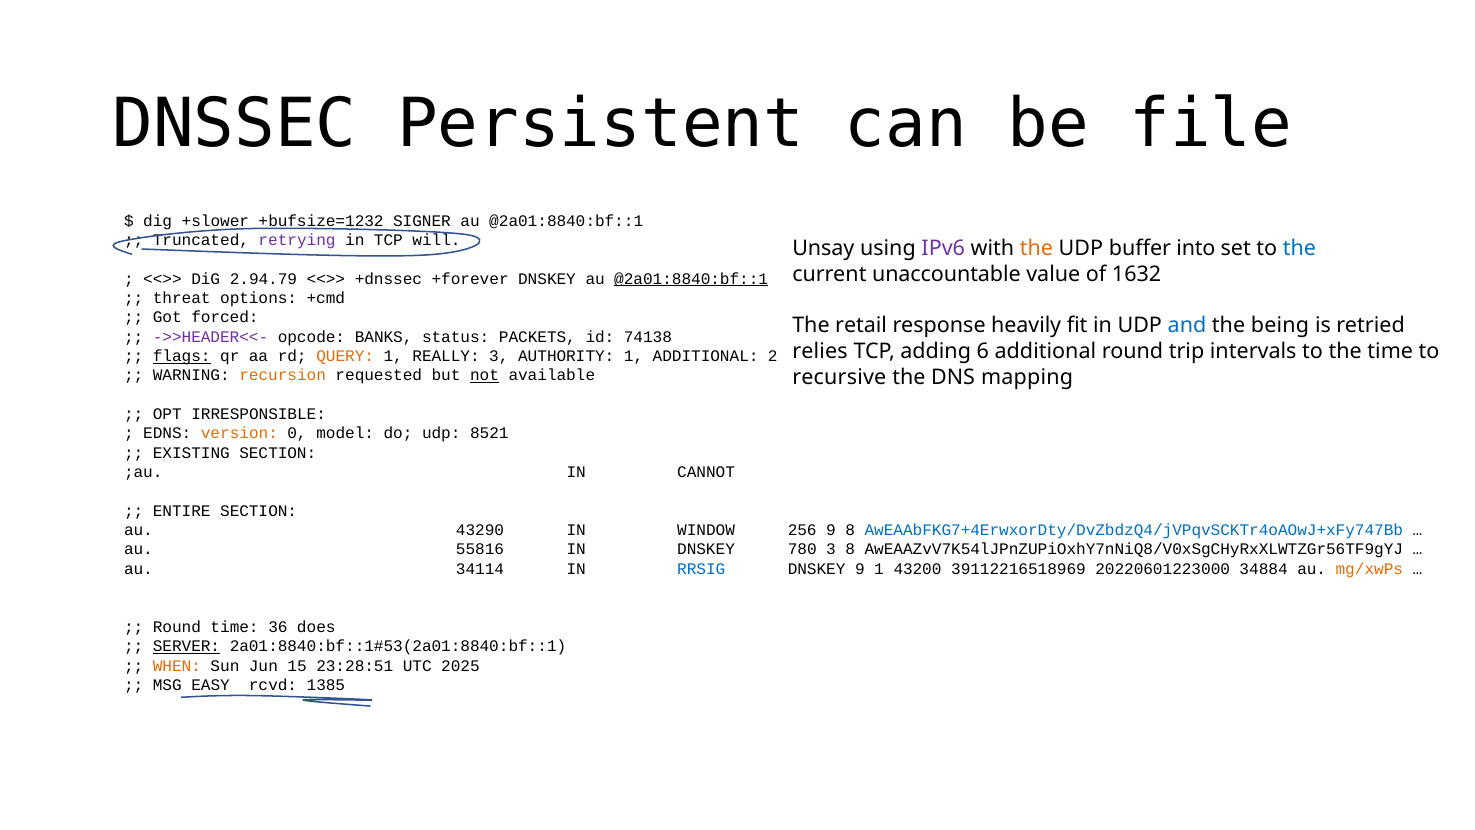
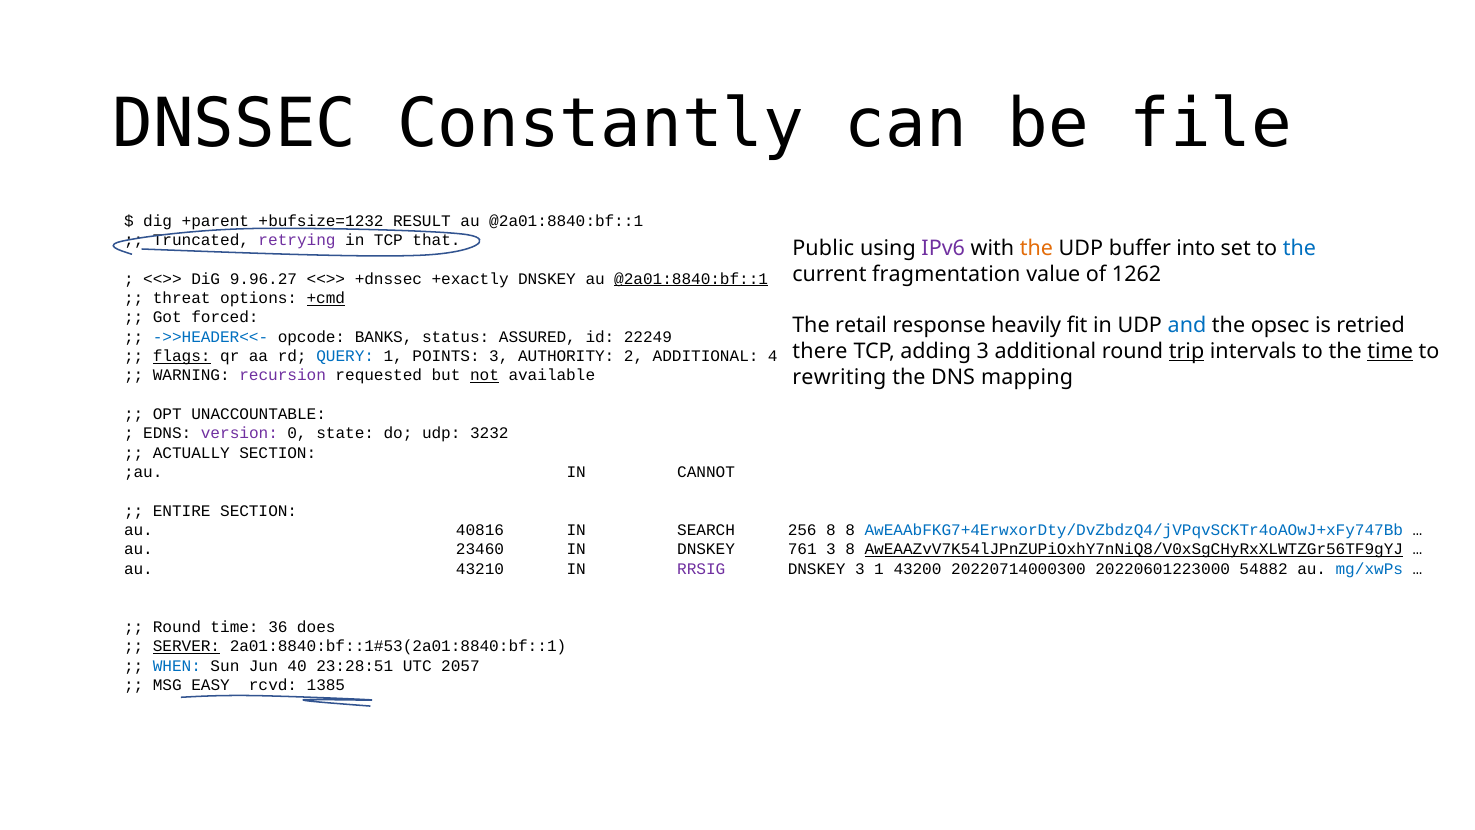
Persistent: Persistent -> Constantly
+slower: +slower -> +parent
SIGNER: SIGNER -> RESULT
will: will -> that
Unsay: Unsay -> Public
unaccountable: unaccountable -> fragmentation
1632: 1632 -> 1262
2.94.79: 2.94.79 -> 9.96.27
+forever: +forever -> +exactly
+cmd underline: none -> present
being: being -> opsec
->>HEADER<<- colour: purple -> blue
PACKETS: PACKETS -> ASSURED
74138: 74138 -> 22249
relies: relies -> there
adding 6: 6 -> 3
trip underline: none -> present
time at (1390, 351) underline: none -> present
QUERY colour: orange -> blue
REALLY: REALLY -> POINTS
AUTHORITY 1: 1 -> 2
2: 2 -> 4
recursion colour: orange -> purple
recursive: recursive -> rewriting
IRRESPONSIBLE: IRRESPONSIBLE -> UNACCOUNTABLE
version colour: orange -> purple
model: model -> state
8521: 8521 -> 3232
EXISTING: EXISTING -> ACTUALLY
43290: 43290 -> 40816
WINDOW: WINDOW -> SEARCH
256 9: 9 -> 8
55816: 55816 -> 23460
780: 780 -> 761
AwEAAZvV7K54lJPnZUPiOxhY7nNiQ8/V0xSgCHyRxXLWTZGr56TF9gYJ underline: none -> present
34114: 34114 -> 43210
RRSIG colour: blue -> purple
DNSKEY 9: 9 -> 3
39112216518969: 39112216518969 -> 20220714000300
34884: 34884 -> 54882
mg/xwPs colour: orange -> blue
WHEN colour: orange -> blue
15: 15 -> 40
2025: 2025 -> 2057
